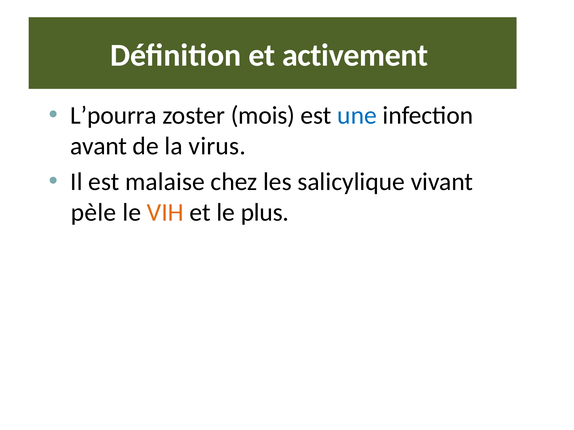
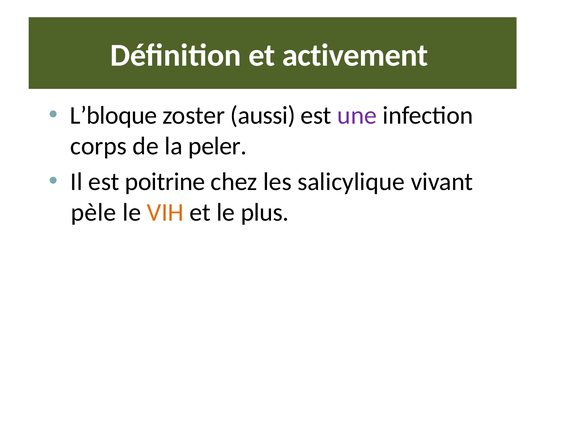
L’pourra: L’pourra -> L’bloque
mois: mois -> aussi
une colour: blue -> purple
avant: avant -> corps
virus: virus -> peler
malaise: malaise -> poitrine
